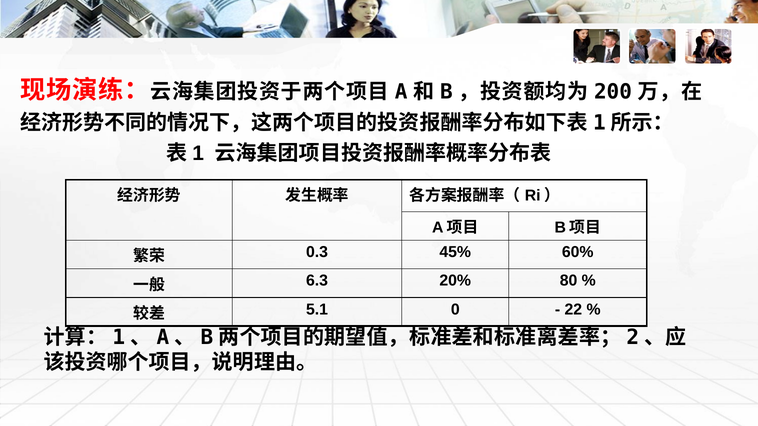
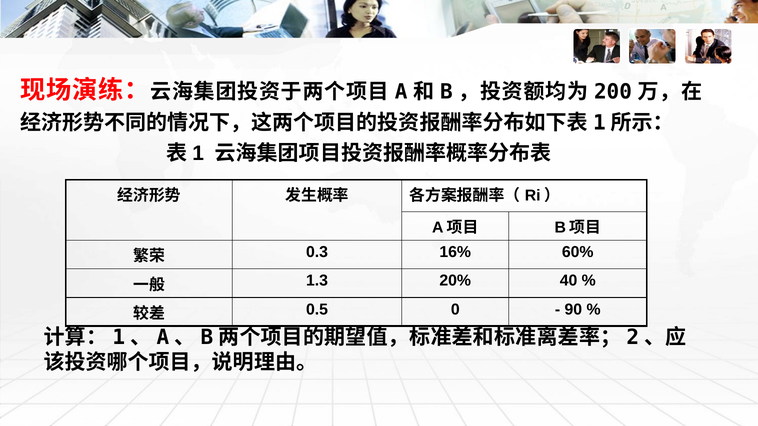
45%: 45% -> 16%
6.3: 6.3 -> 1.3
80: 80 -> 40
5.1: 5.1 -> 0.5
22: 22 -> 90
